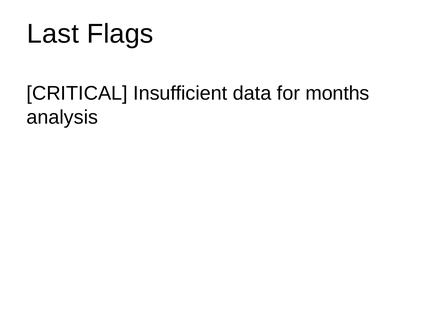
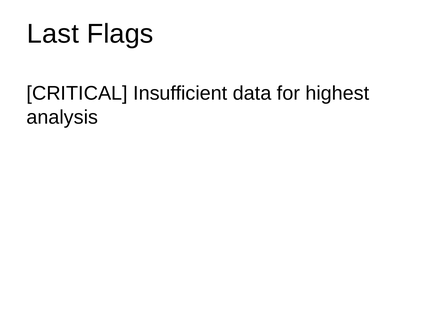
months: months -> highest
